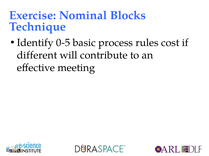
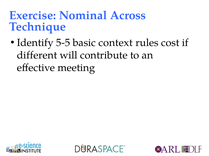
Blocks: Blocks -> Across
0-5: 0-5 -> 5-5
process: process -> context
